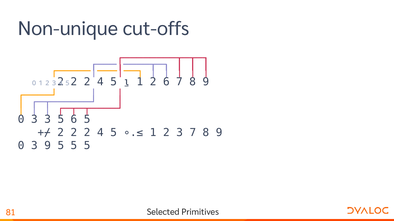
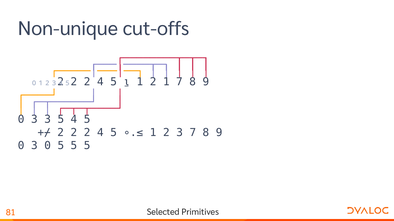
2 6: 6 -> 1
5 6: 6 -> 4
3 9: 9 -> 0
